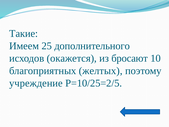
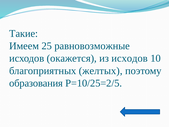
дополнительного: дополнительного -> равновозможные
из бросают: бросают -> исходов
учреждение: учреждение -> образования
